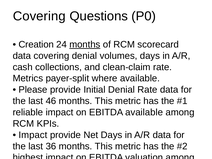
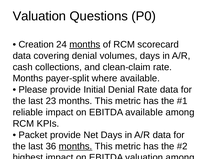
Covering at (39, 16): Covering -> Valuation
Metrics at (28, 78): Metrics -> Months
46: 46 -> 23
Impact at (33, 135): Impact -> Packet
months at (76, 146) underline: none -> present
